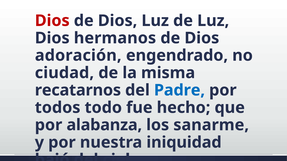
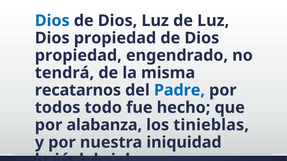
Dios at (52, 21) colour: red -> blue
hermanos at (115, 38): hermanos -> propiedad
adoración at (78, 56): adoración -> propiedad
ciudad: ciudad -> tendrá
sanarme: sanarme -> tinieblas
